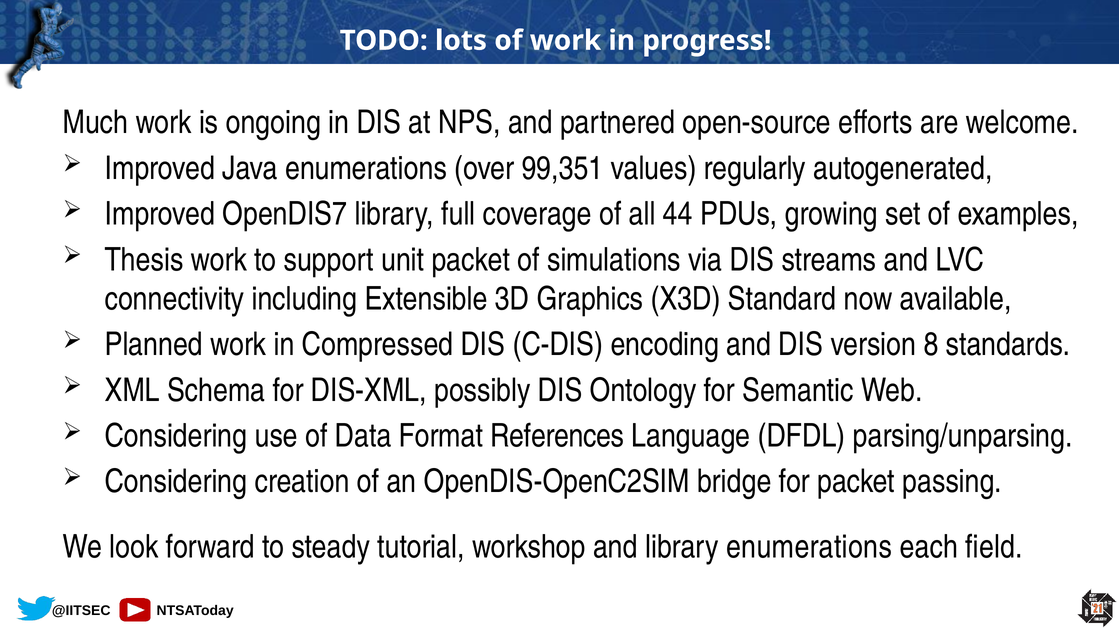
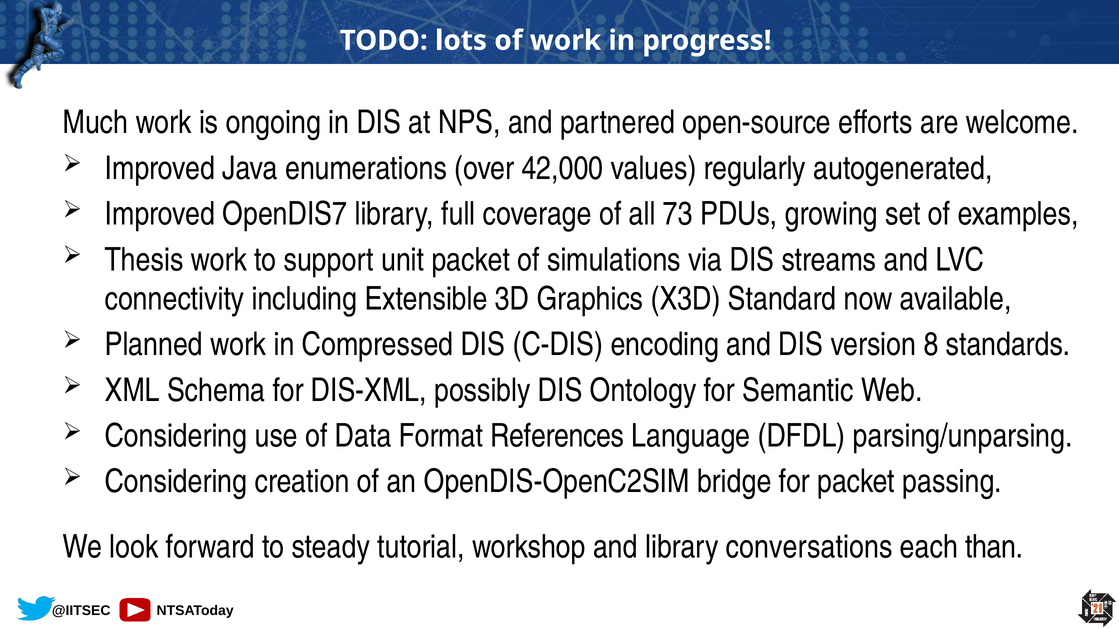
99,351: 99,351 -> 42,000
44: 44 -> 73
library enumerations: enumerations -> conversations
field: field -> than
